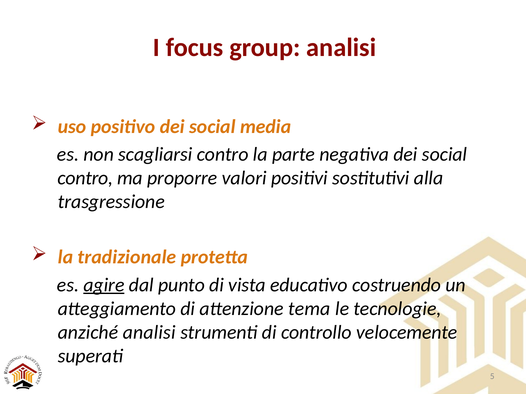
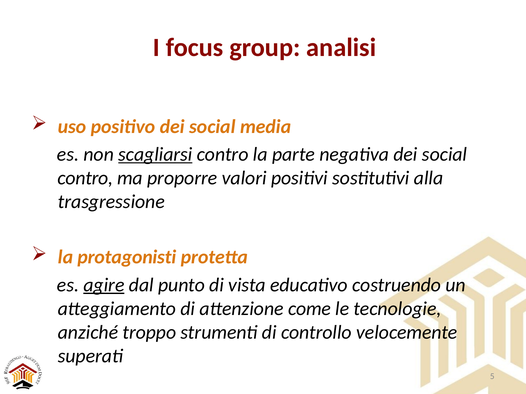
scagliarsi underline: none -> present
tradizionale: tradizionale -> protagonisti
tema: tema -> come
anziché analisi: analisi -> troppo
